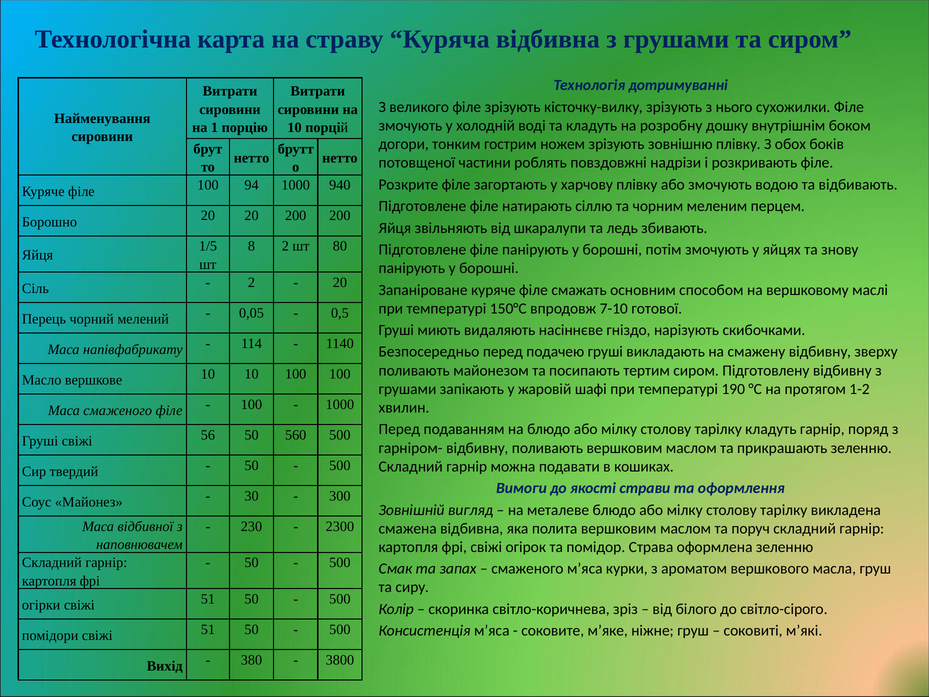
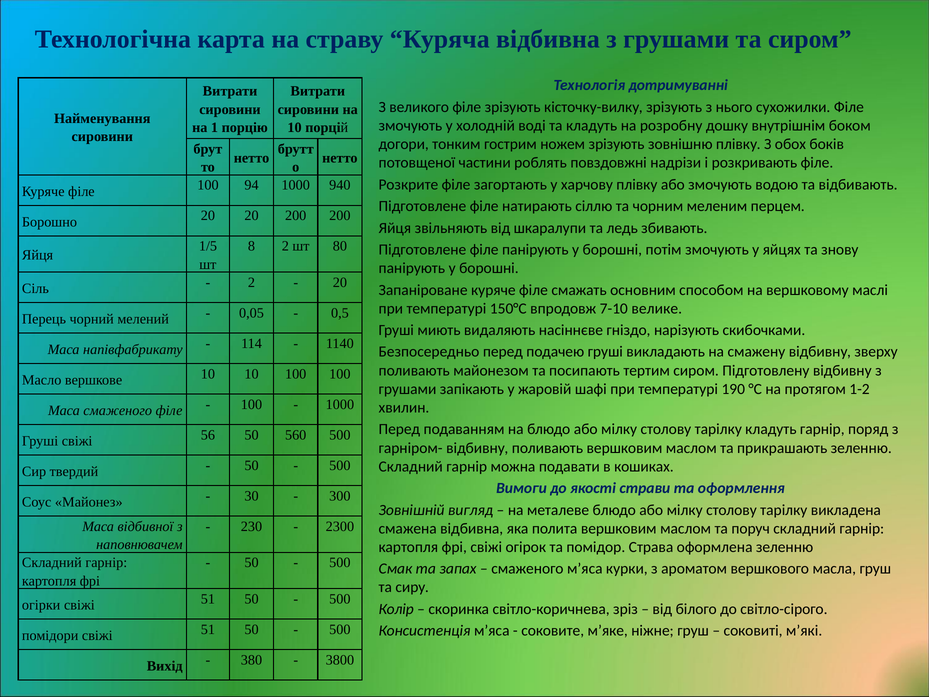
готової: готової -> велике
